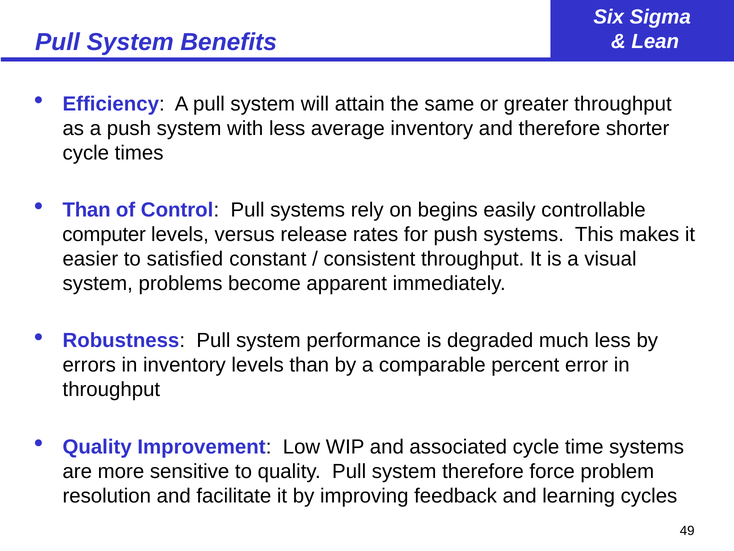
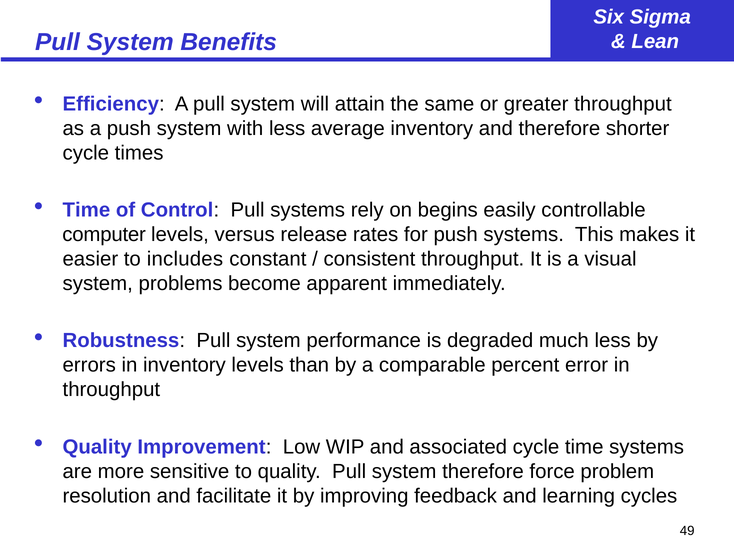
Than at (87, 210): Than -> Time
satisfied: satisfied -> includes
